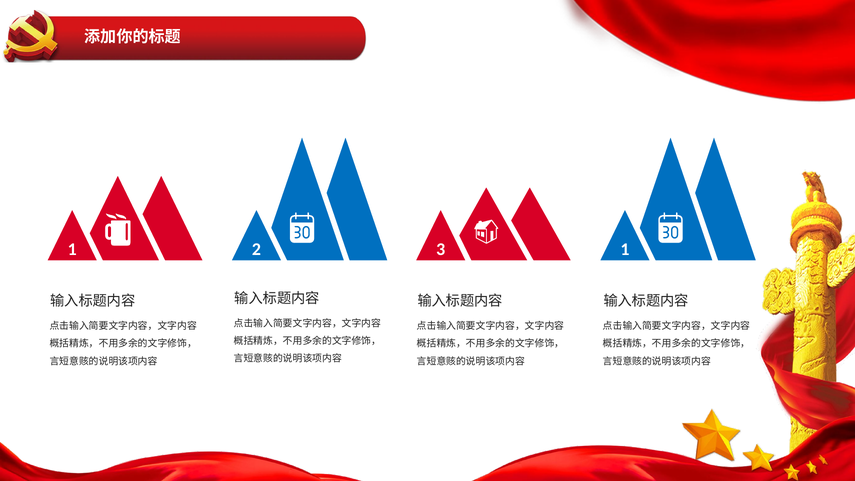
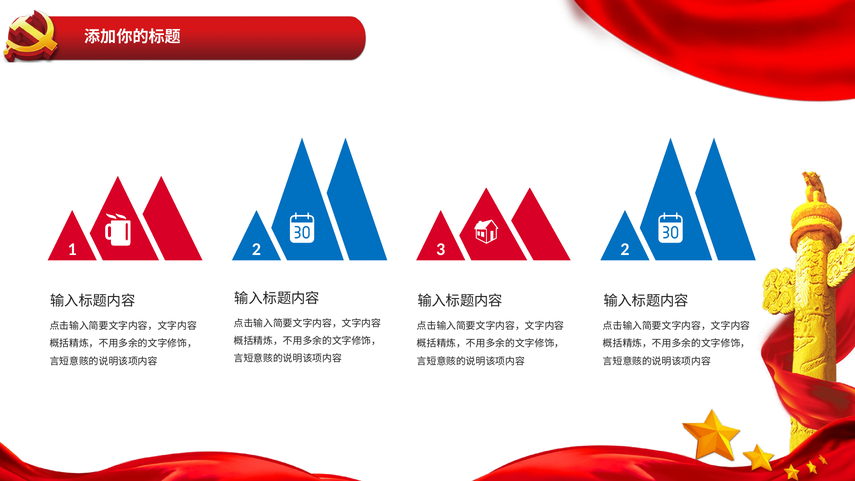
3 1: 1 -> 2
